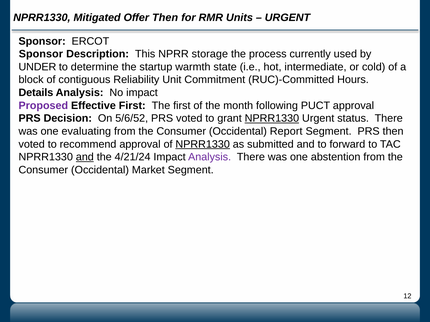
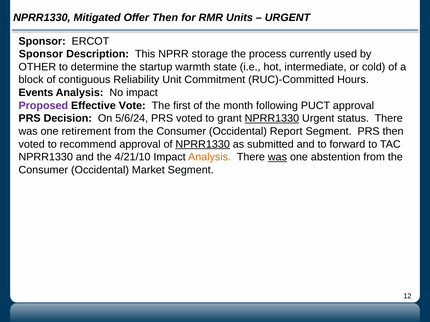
UNDER: UNDER -> OTHER
Details: Details -> Events
Effective First: First -> Vote
5/6/52: 5/6/52 -> 5/6/24
evaluating: evaluating -> retirement
and at (85, 157) underline: present -> none
4/21/24: 4/21/24 -> 4/21/10
Analysis at (210, 157) colour: purple -> orange
was at (277, 157) underline: none -> present
